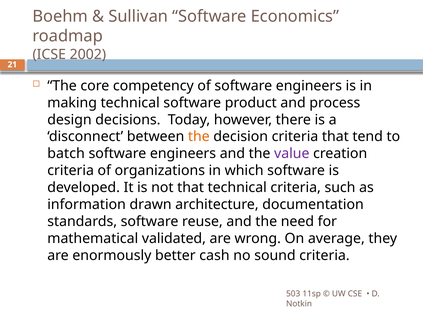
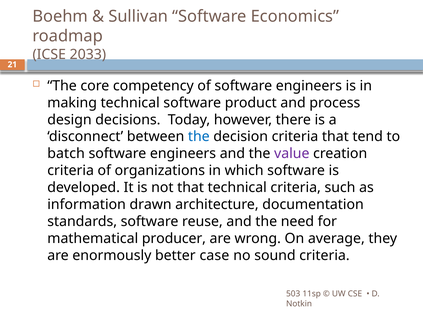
2002: 2002 -> 2033
the at (199, 136) colour: orange -> blue
validated: validated -> producer
cash: cash -> case
